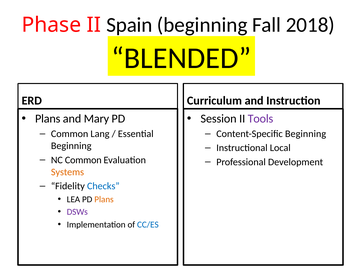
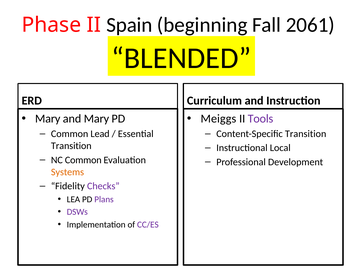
2018: 2018 -> 2061
Plans at (48, 119): Plans -> Mary
Session: Session -> Meiggs
Lang: Lang -> Lead
Content-Specific Beginning: Beginning -> Transition
Beginning at (71, 146): Beginning -> Transition
Checks colour: blue -> purple
Plans at (104, 199) colour: orange -> purple
CC/ES colour: blue -> purple
